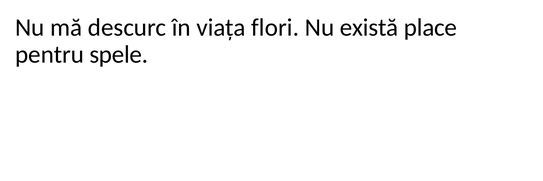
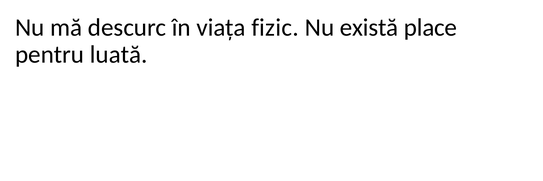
flori: flori -> fizic
spele: spele -> luată
